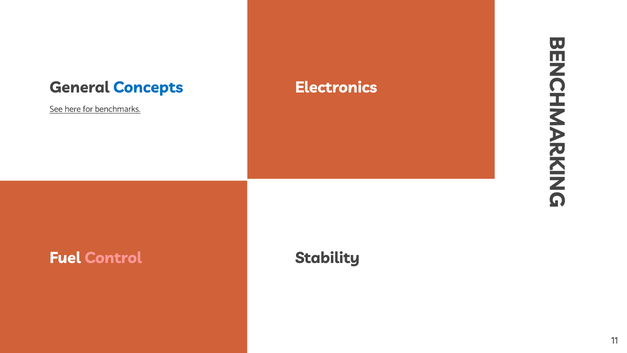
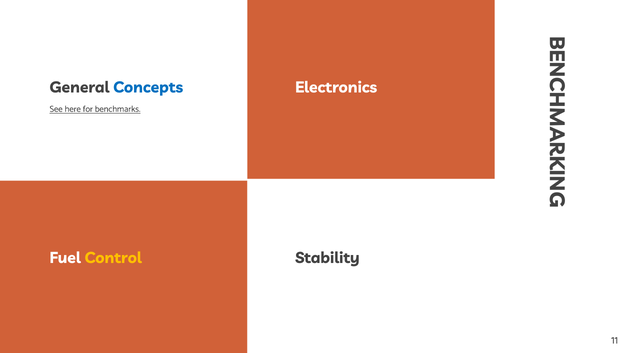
Control colour: pink -> yellow
